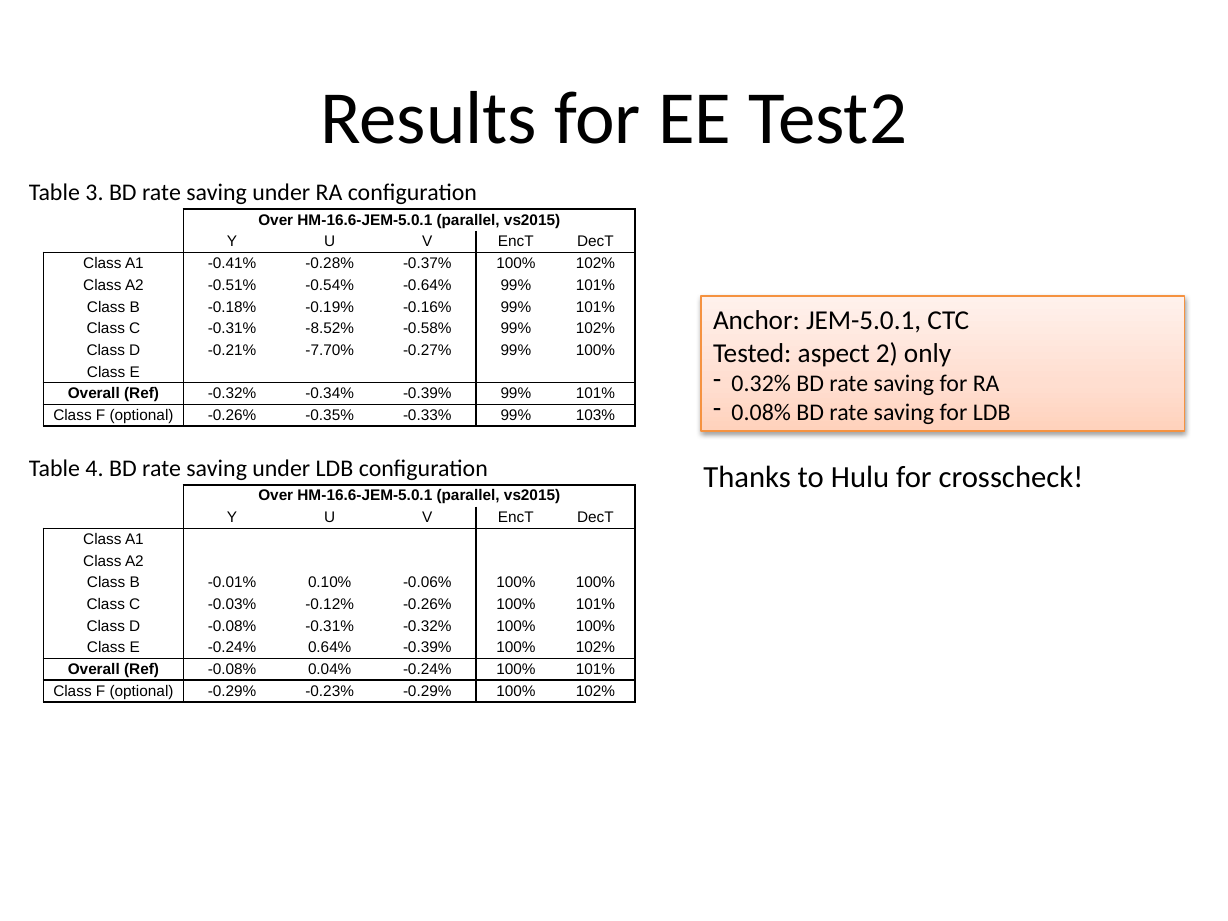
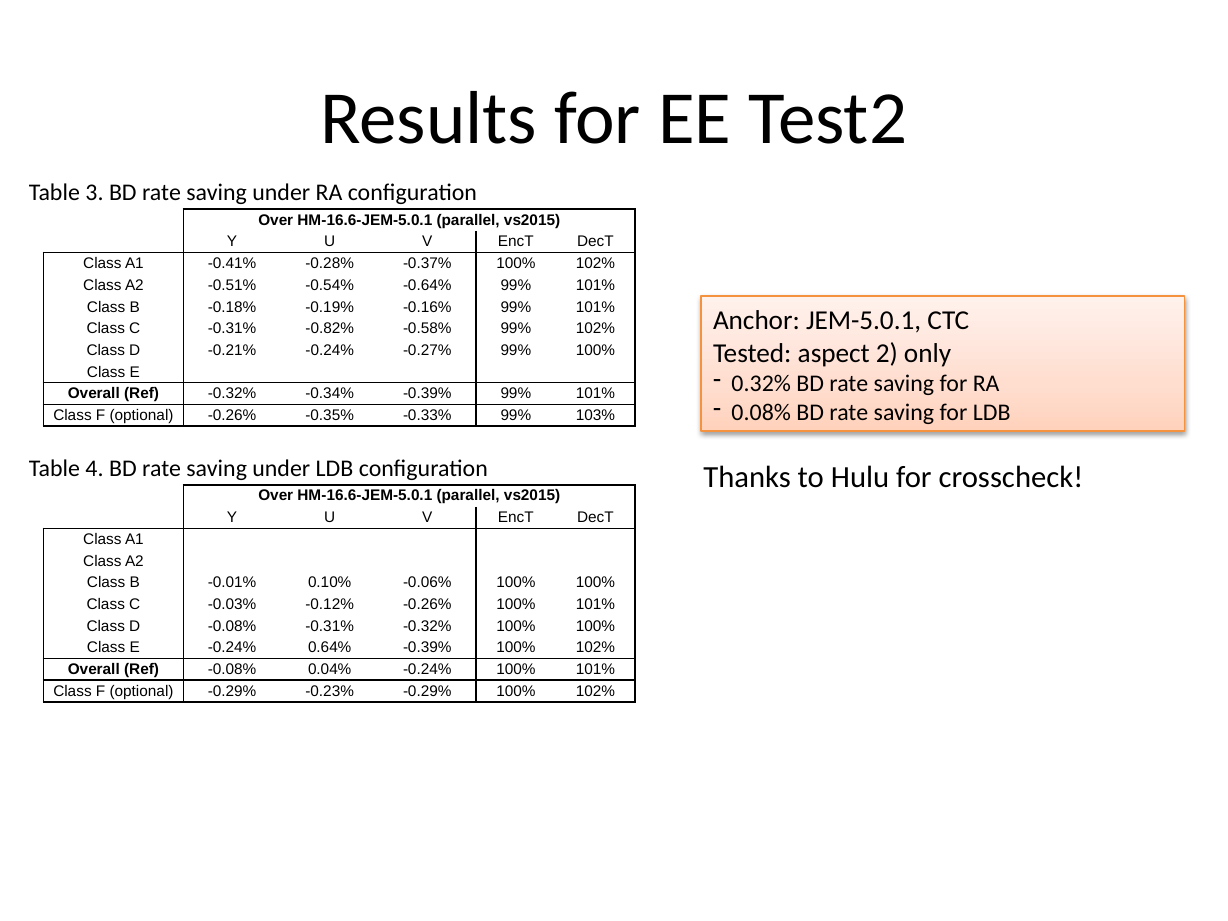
-8.52%: -8.52% -> -0.82%
-0.21% -7.70%: -7.70% -> -0.24%
